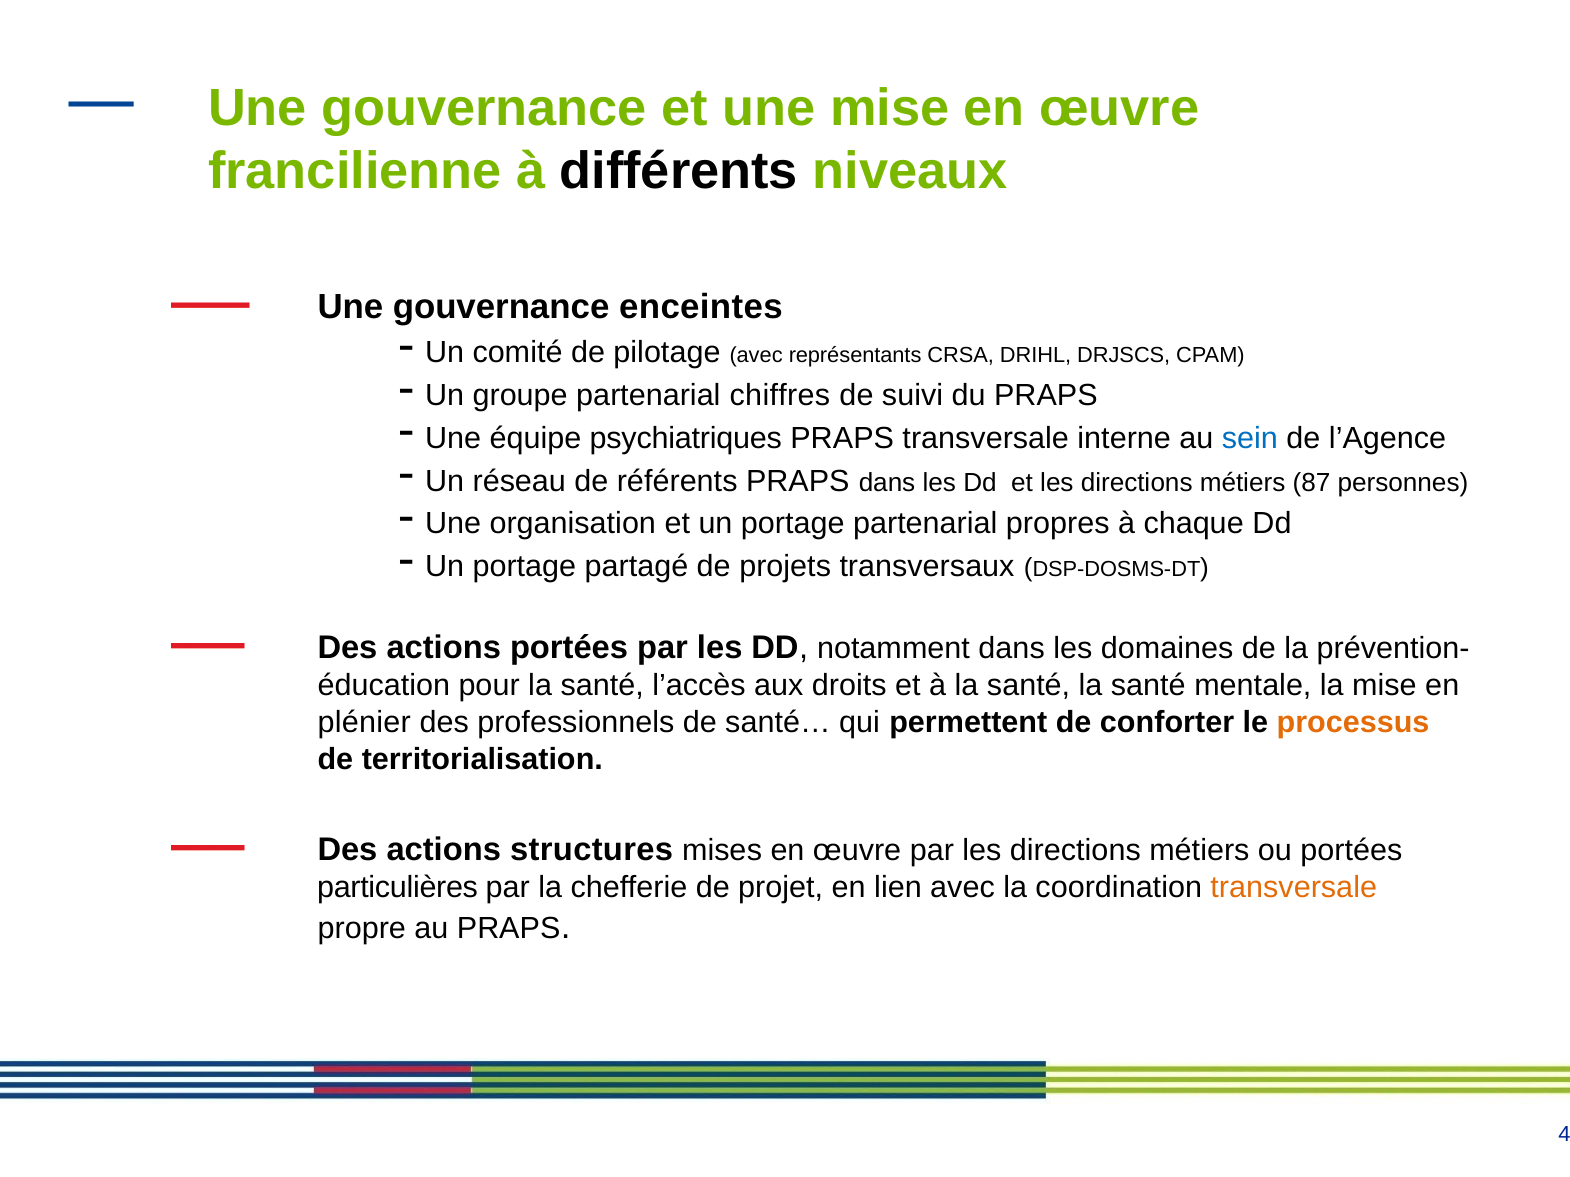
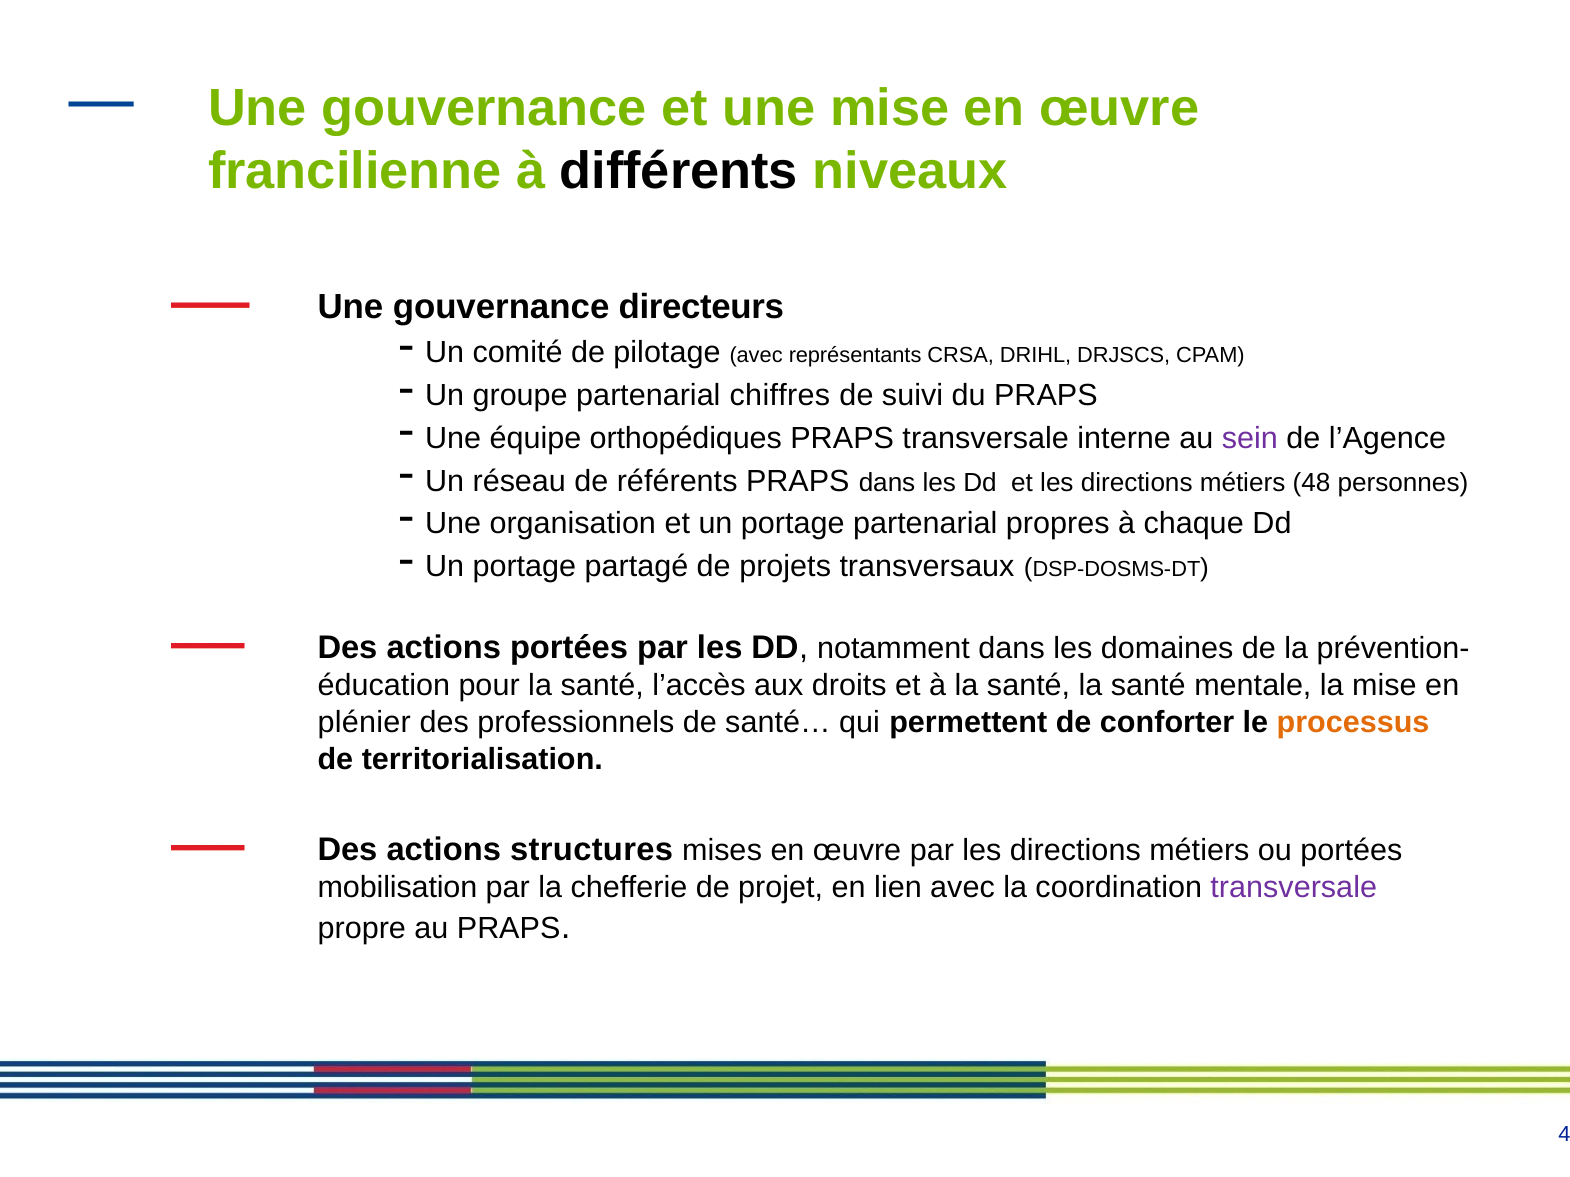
enceintes: enceintes -> directeurs
psychiatriques: psychiatriques -> orthopédiques
sein colour: blue -> purple
87: 87 -> 48
particulières: particulières -> mobilisation
transversale at (1294, 888) colour: orange -> purple
